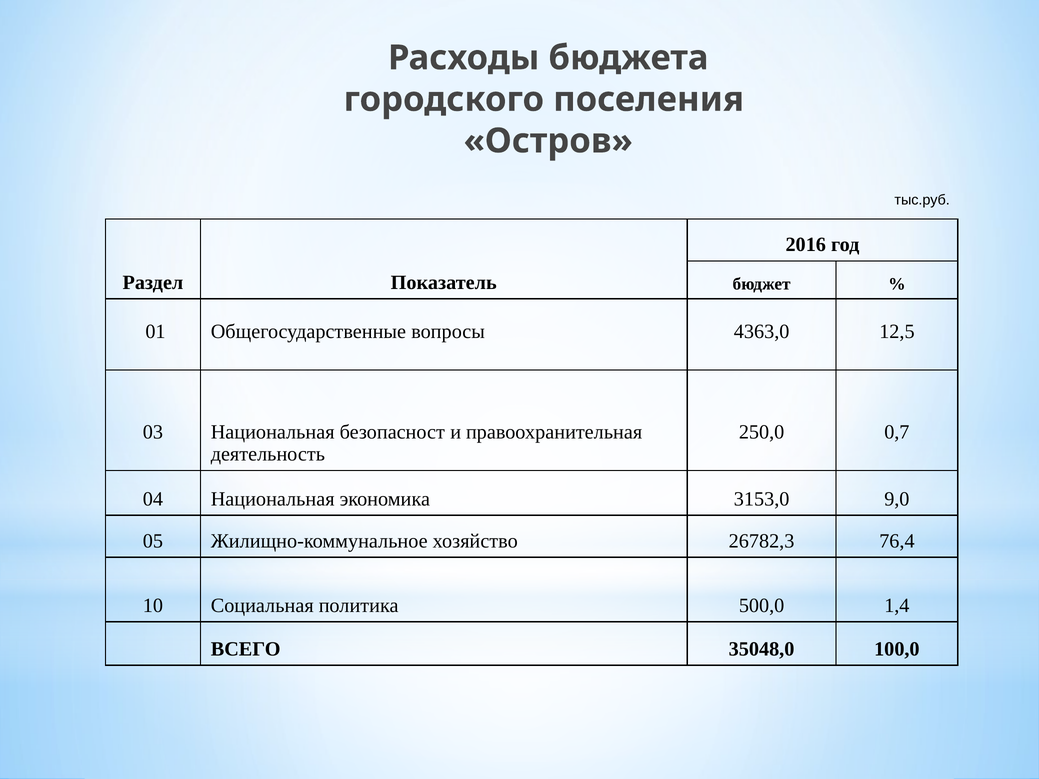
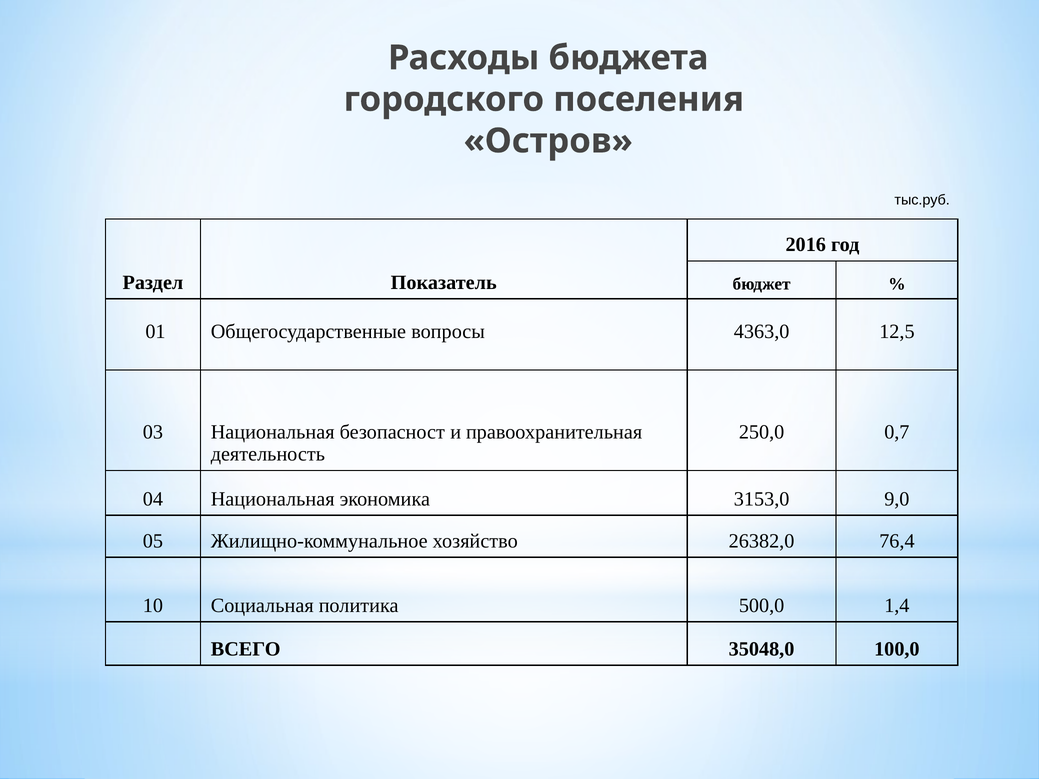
26782,3: 26782,3 -> 26382,0
